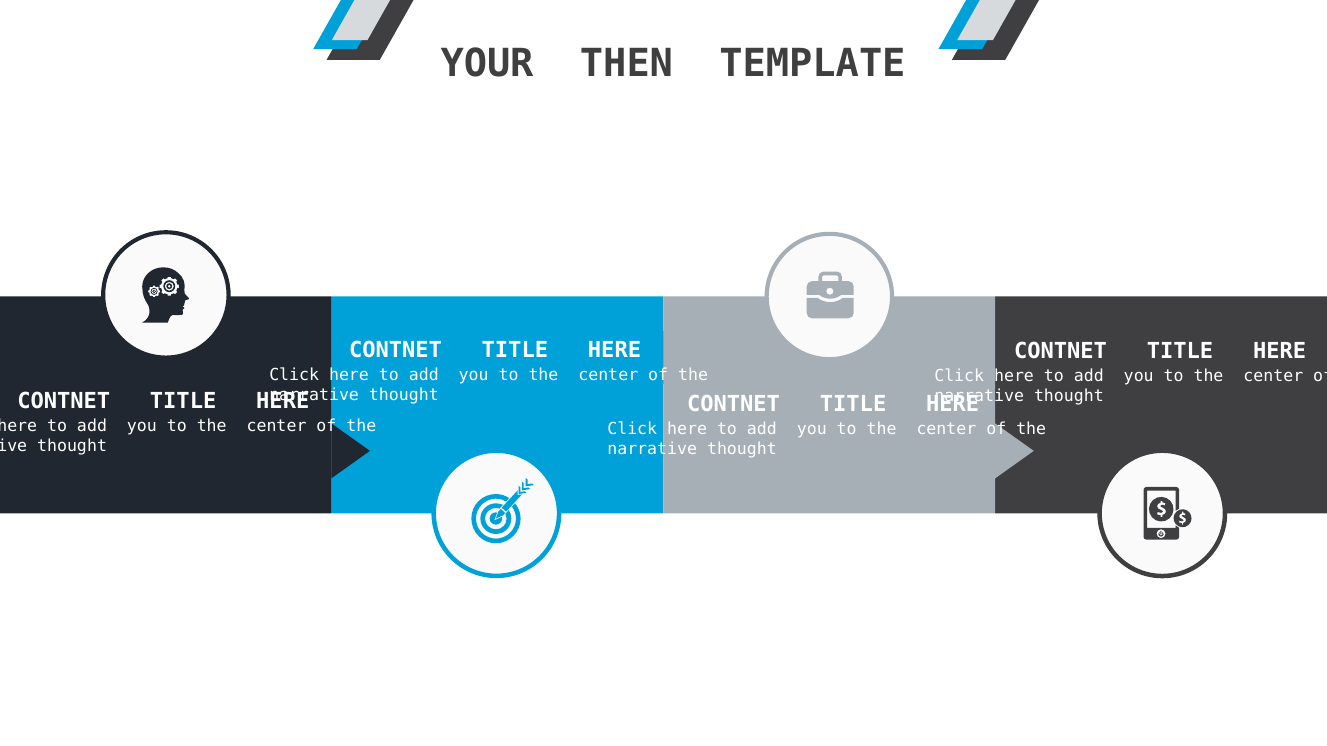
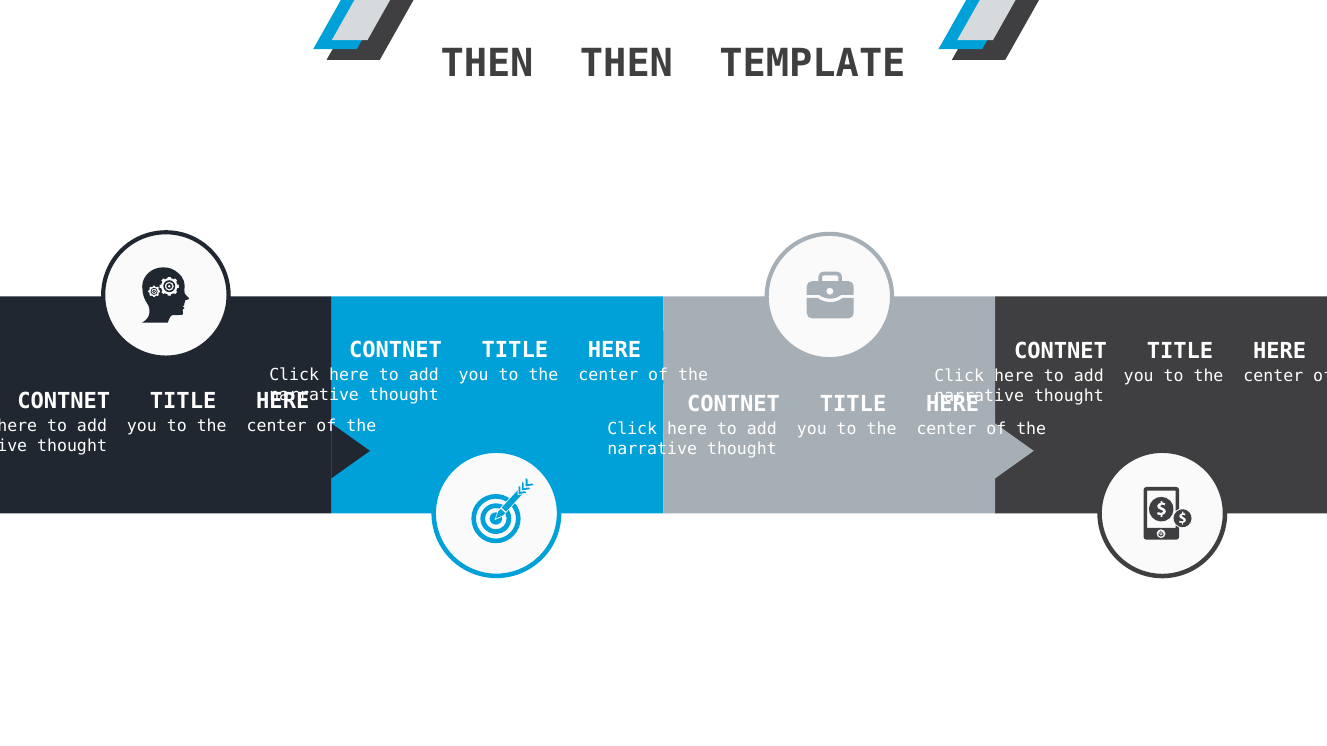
YOUR at (487, 63): YOUR -> THEN
